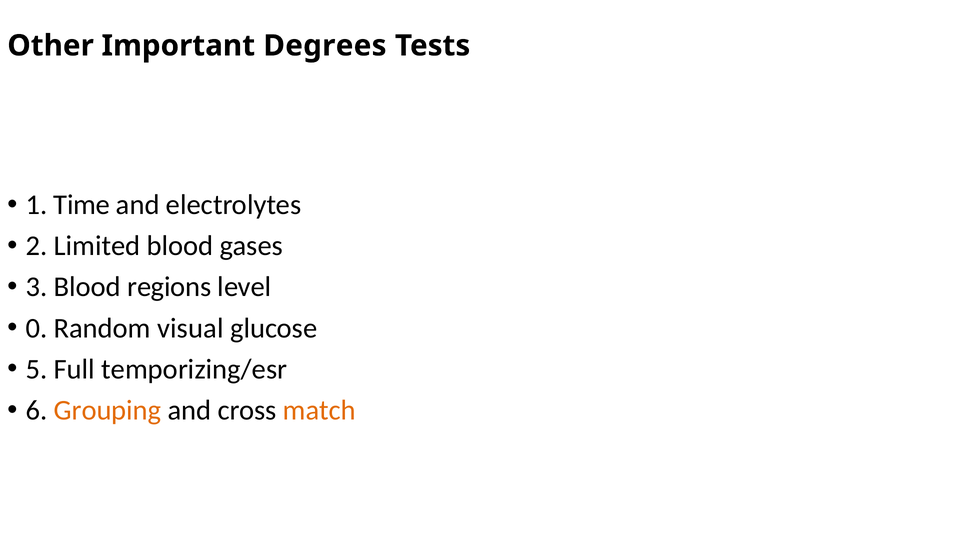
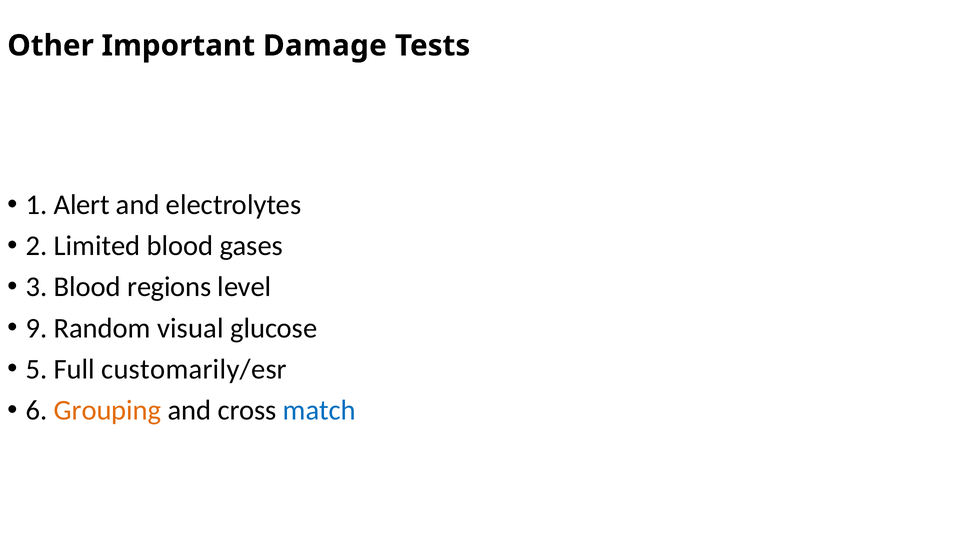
Degrees: Degrees -> Damage
Time: Time -> Alert
0: 0 -> 9
temporizing/esr: temporizing/esr -> customarily/esr
match colour: orange -> blue
